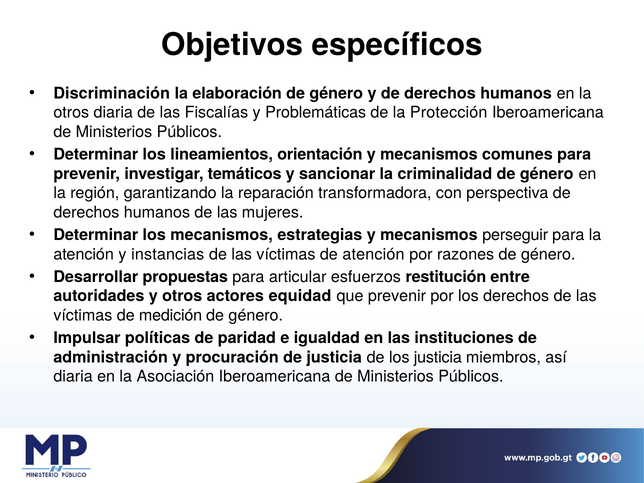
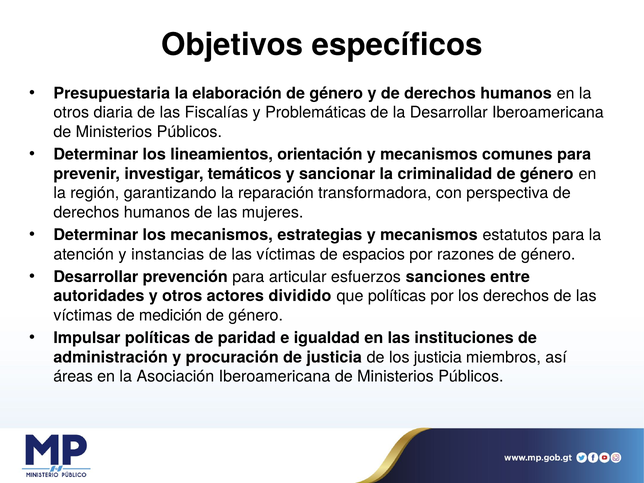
Discriminación: Discriminación -> Presupuestaria
la Protección: Protección -> Desarrollar
perseguir: perseguir -> estatutos
de atención: atención -> espacios
propuestas: propuestas -> prevención
restitución: restitución -> sanciones
equidad: equidad -> dividido
que prevenir: prevenir -> políticas
diaria at (73, 377): diaria -> áreas
